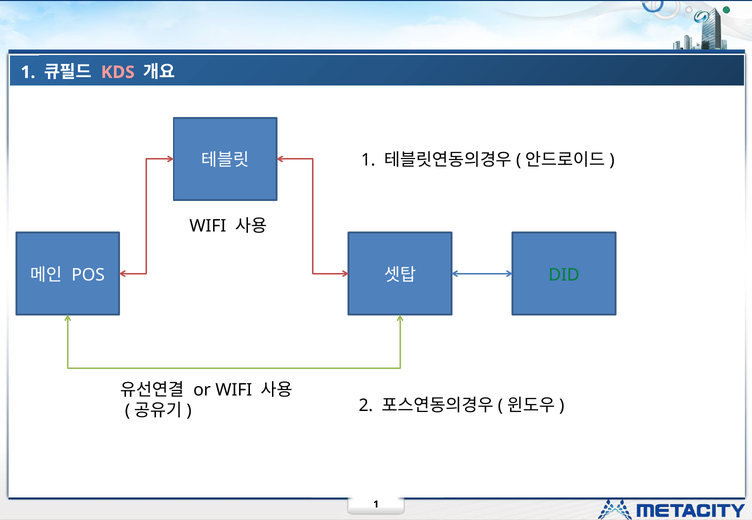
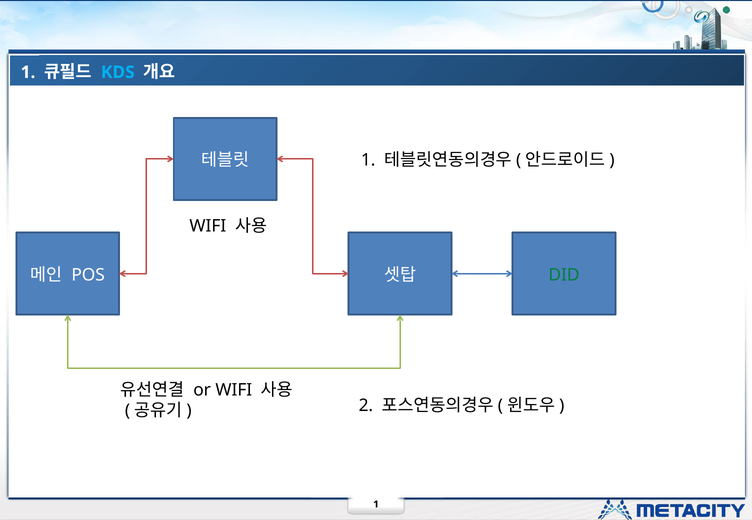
KDS colour: pink -> light blue
